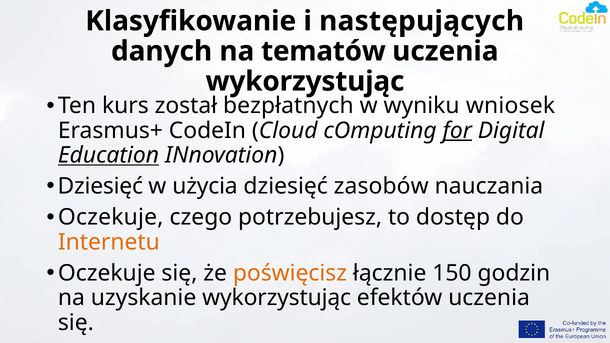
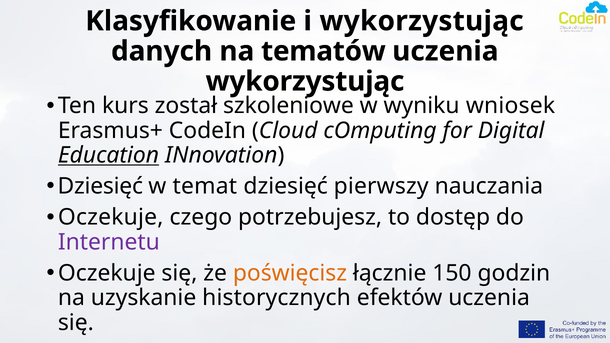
i następujących: następujących -> wykorzystując
bezpłatnych: bezpłatnych -> szkoleniowe
for underline: present -> none
użycia: użycia -> temat
zasobów: zasobów -> pierwszy
Internetu colour: orange -> purple
uzyskanie wykorzystując: wykorzystując -> historycznych
